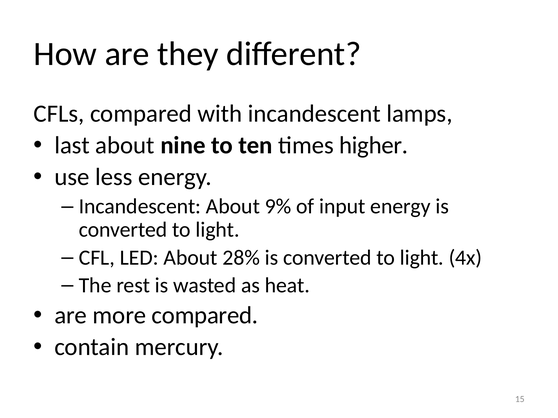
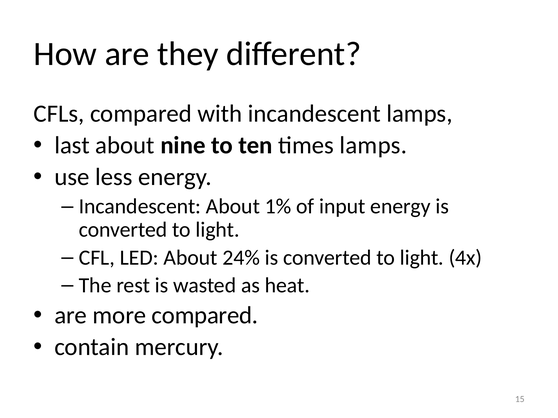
times higher: higher -> lamps
9%: 9% -> 1%
28%: 28% -> 24%
